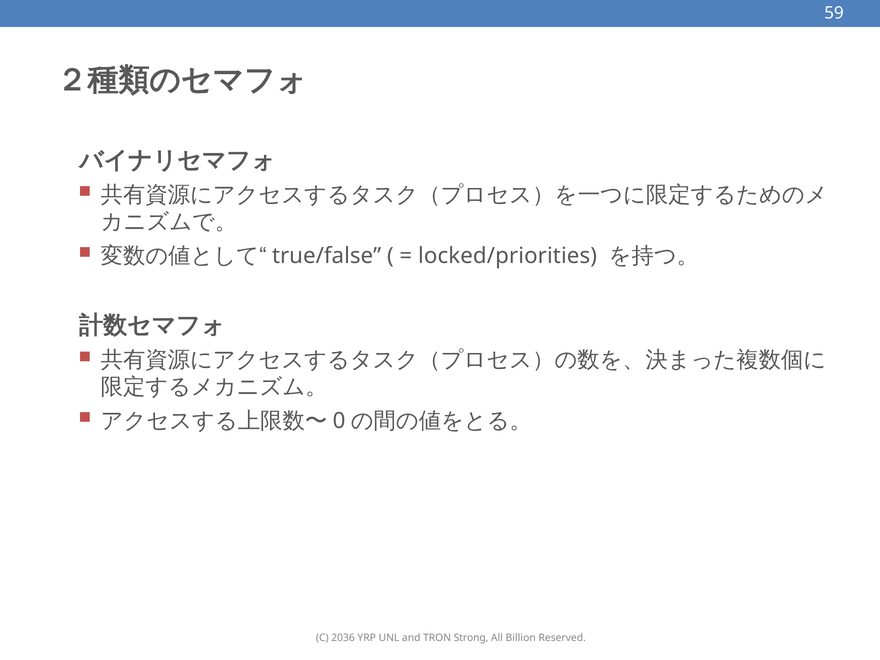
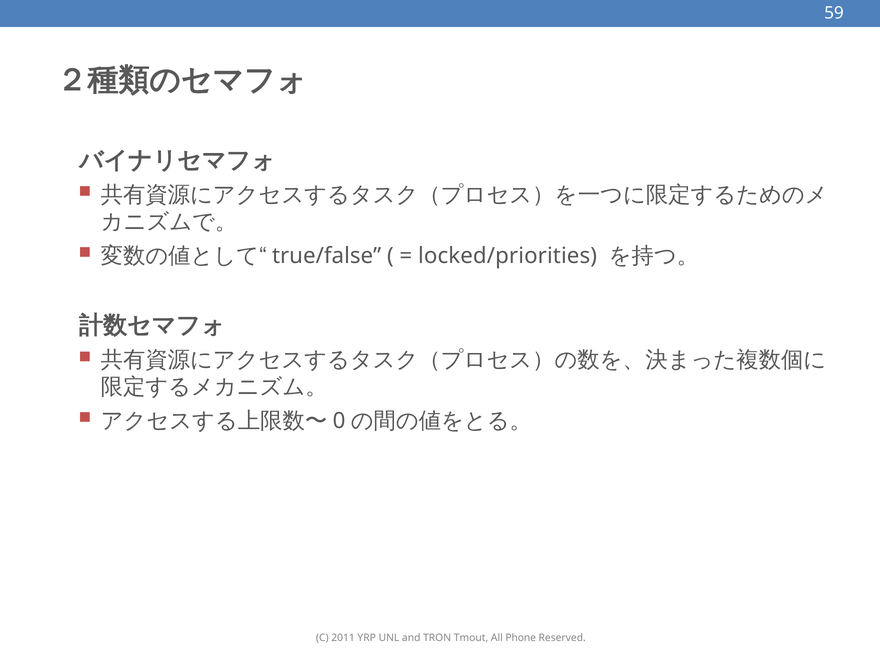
2036: 2036 -> 2011
Strong: Strong -> Tmout
Billion: Billion -> Phone
